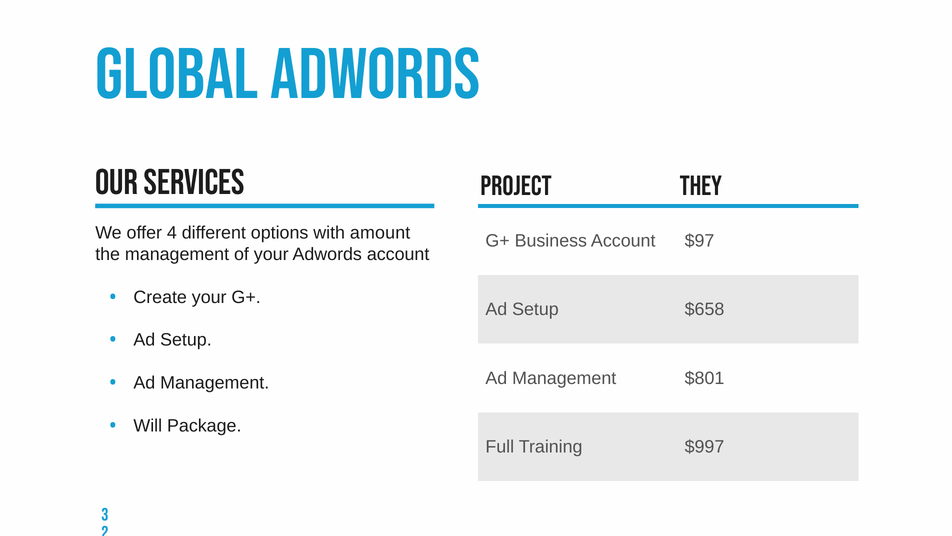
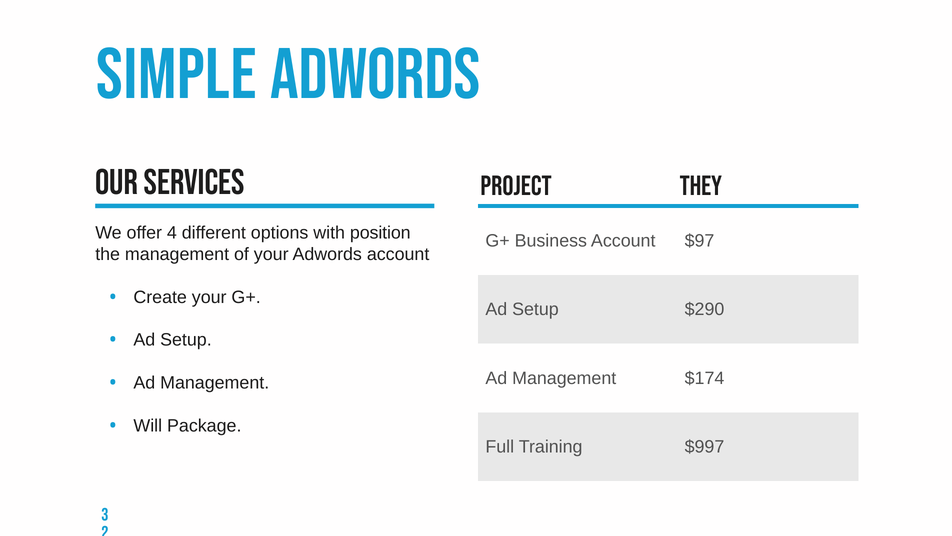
Global: Global -> Simple
amount: amount -> position
$658: $658 -> $290
$801: $801 -> $174
